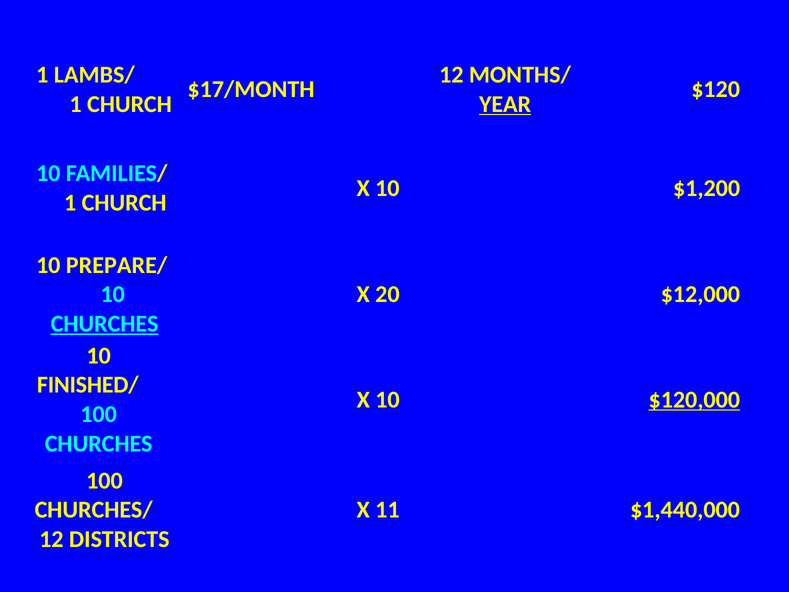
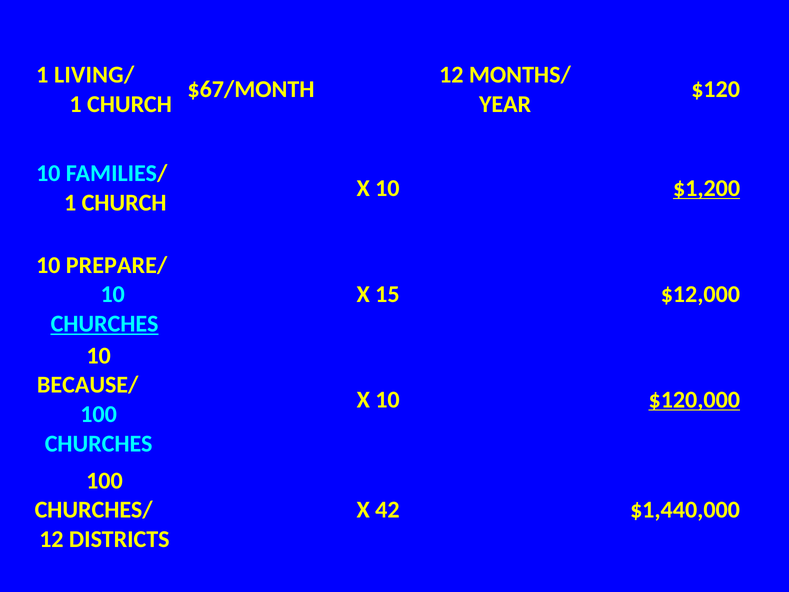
LAMBS/: LAMBS/ -> LIVING/
$17/MONTH: $17/MONTH -> $67/MONTH
YEAR underline: present -> none
$1,200 underline: none -> present
20: 20 -> 15
FINISHED/: FINISHED/ -> BECAUSE/
11: 11 -> 42
